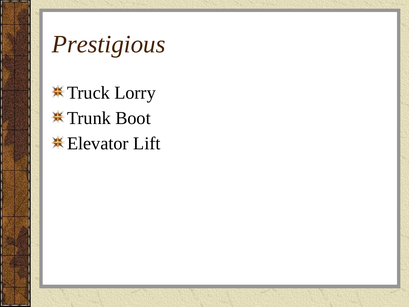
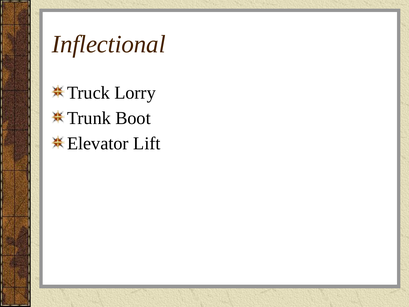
Prestigious: Prestigious -> Inflectional
